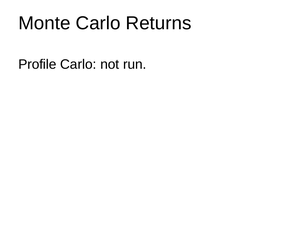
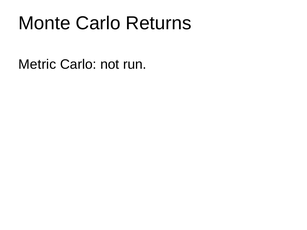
Profile: Profile -> Metric
